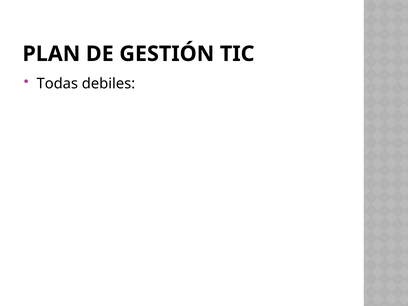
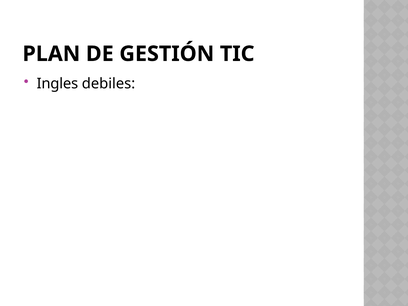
Todas: Todas -> Ingles
